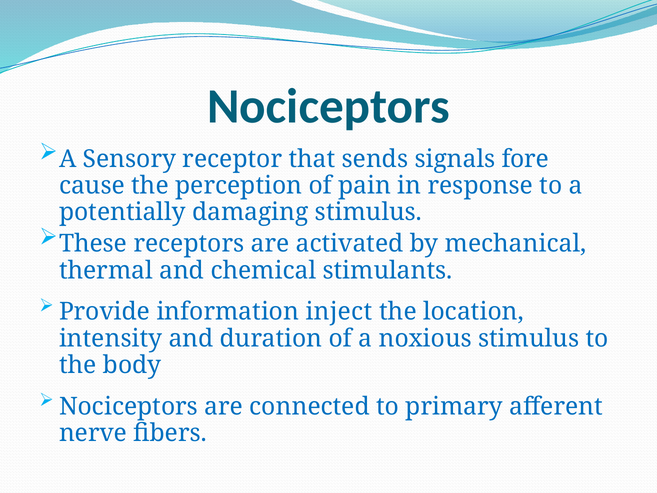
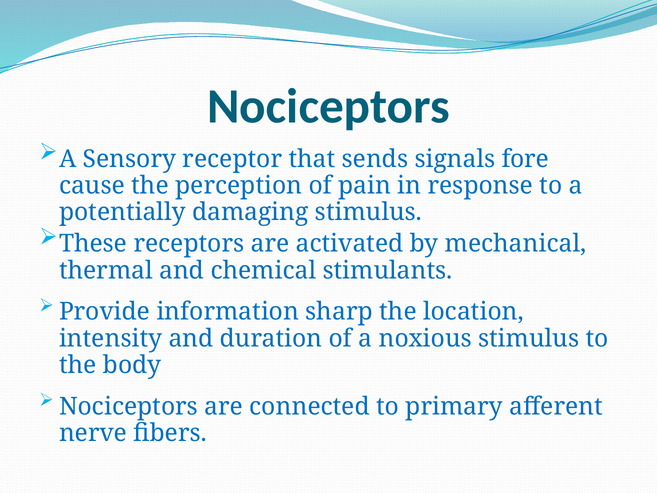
inject: inject -> sharp
